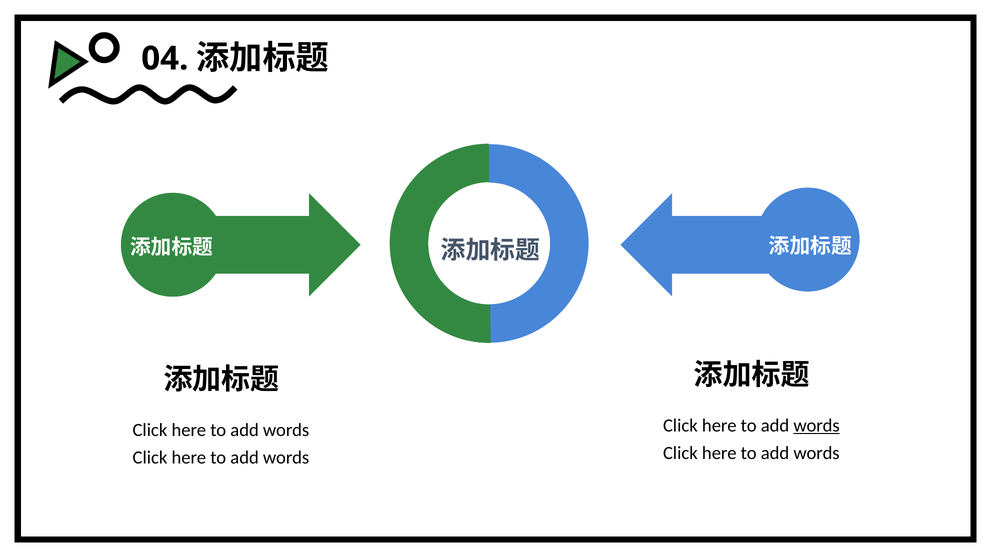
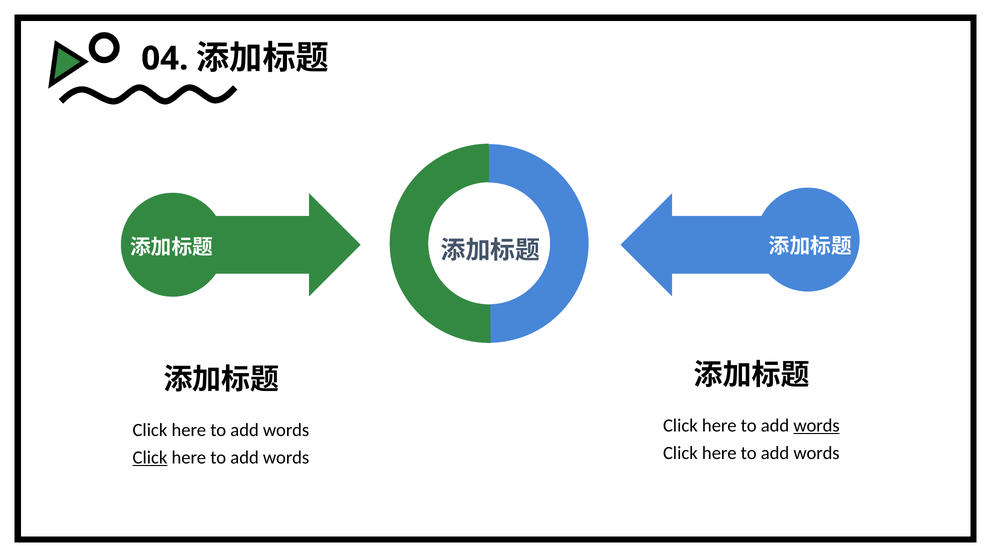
Click at (150, 457) underline: none -> present
